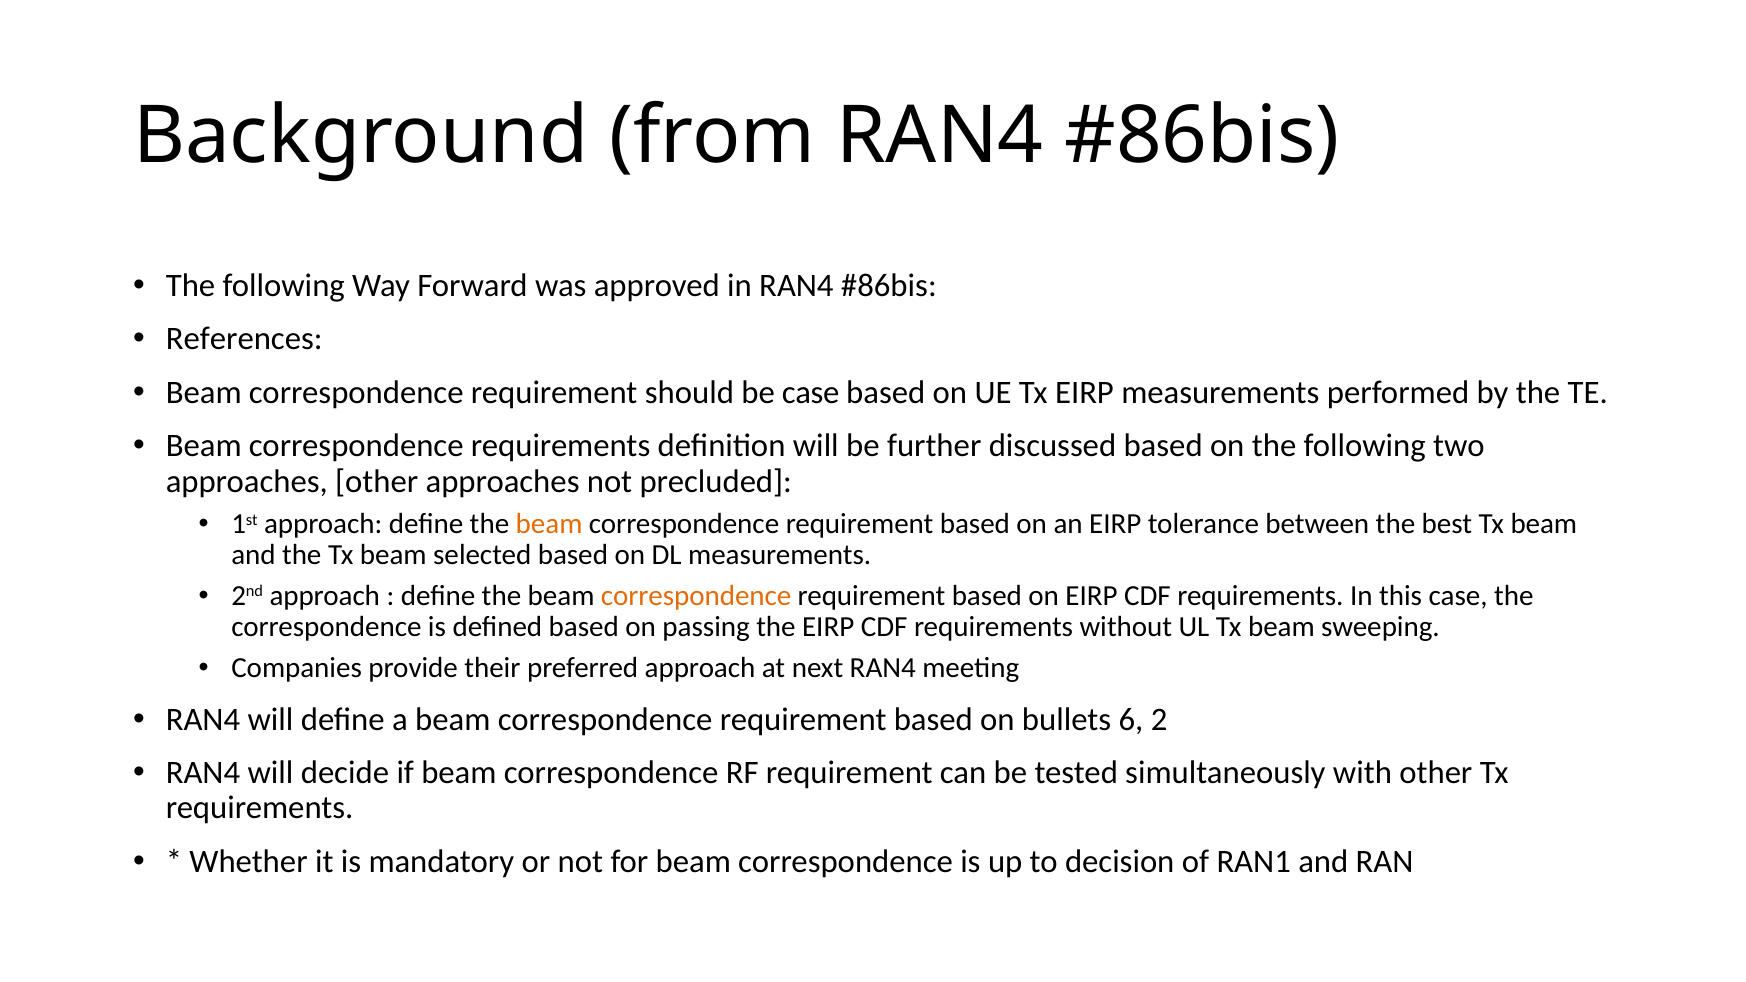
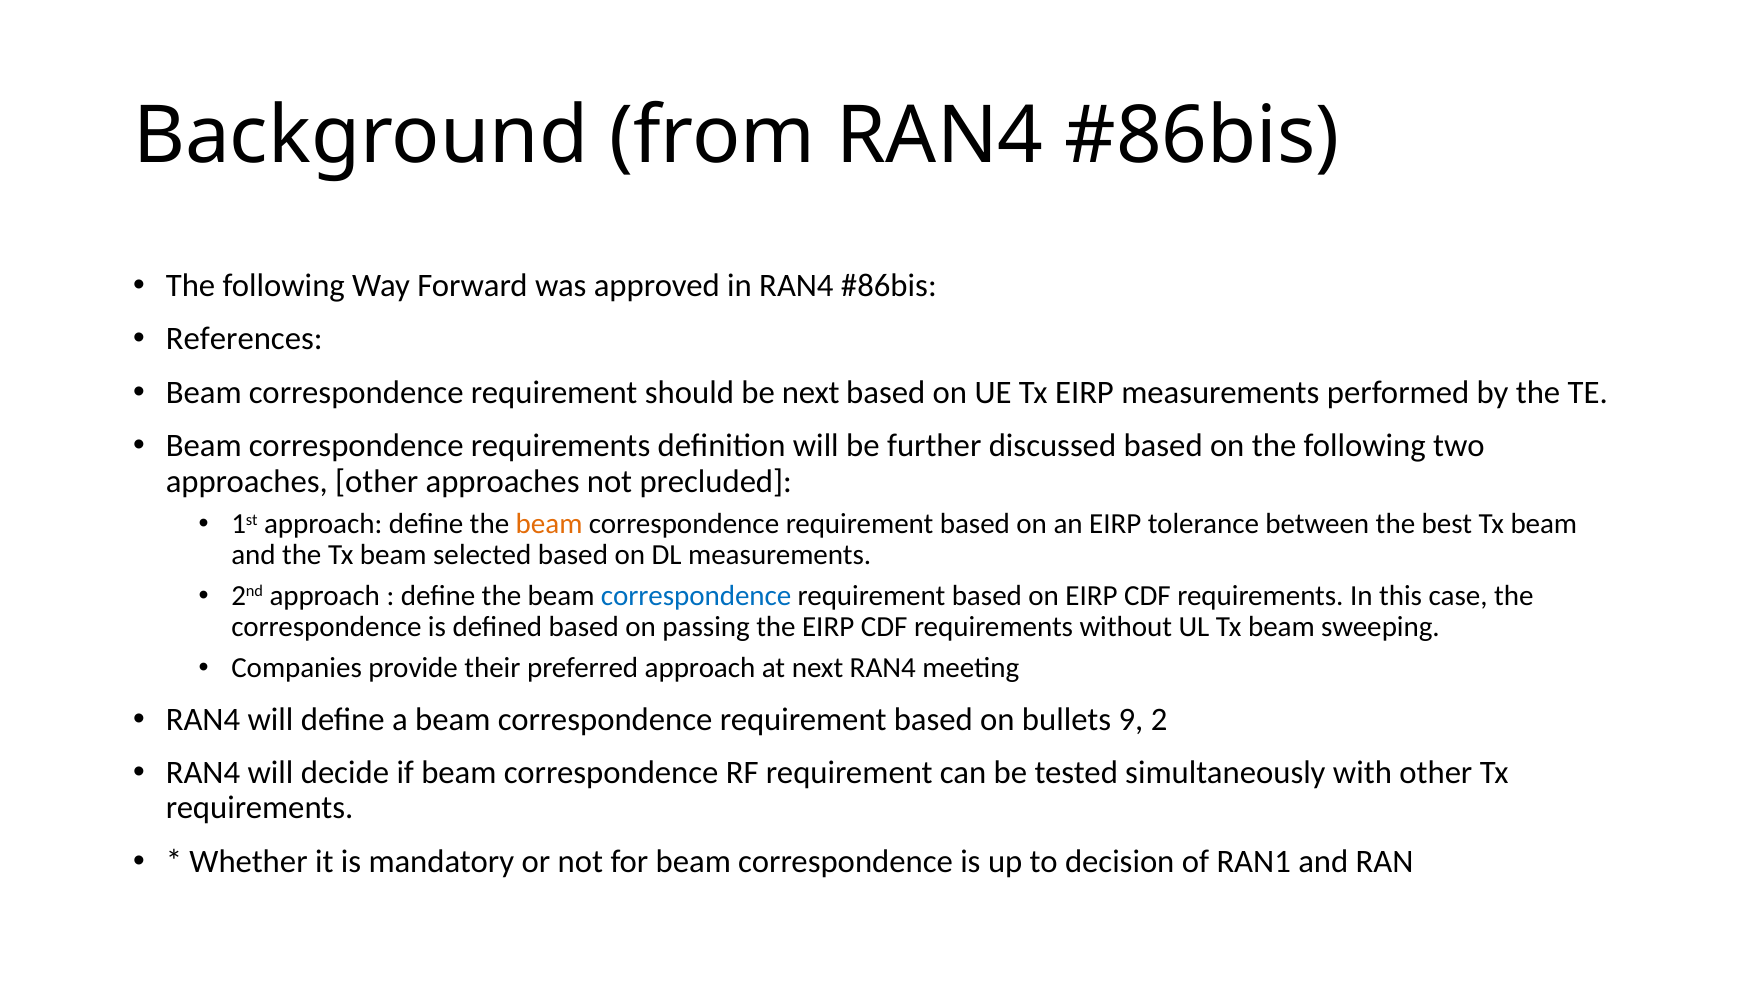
be case: case -> next
correspondence at (696, 596) colour: orange -> blue
6: 6 -> 9
